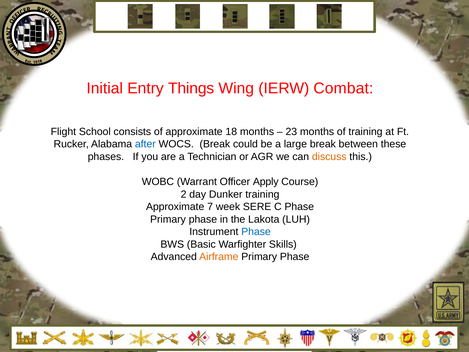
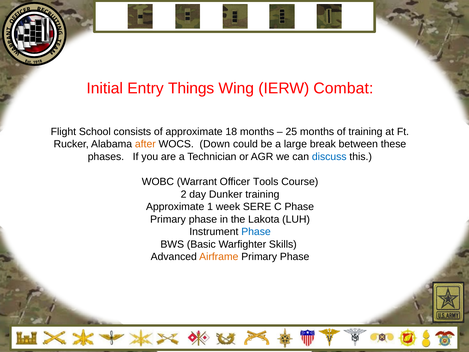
23: 23 -> 25
after colour: blue -> orange
WOCS Break: Break -> Down
discuss colour: orange -> blue
Apply: Apply -> Tools
7: 7 -> 1
